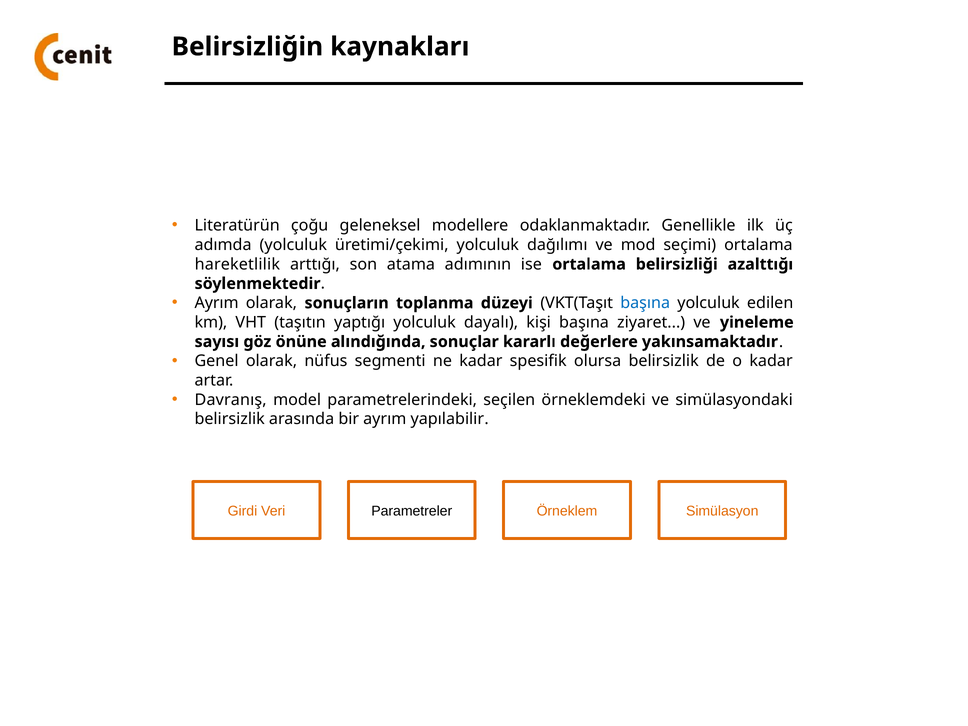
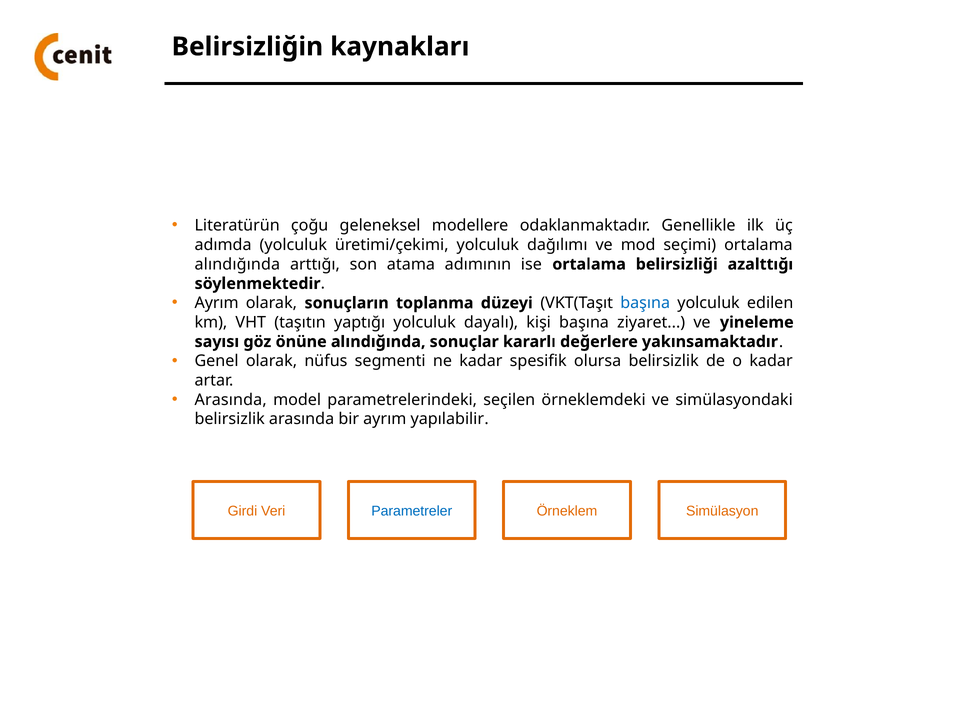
hareketlilik at (237, 264): hareketlilik -> alındığında
Davranış at (231, 400): Davranış -> Arasında
Parametreler colour: black -> blue
